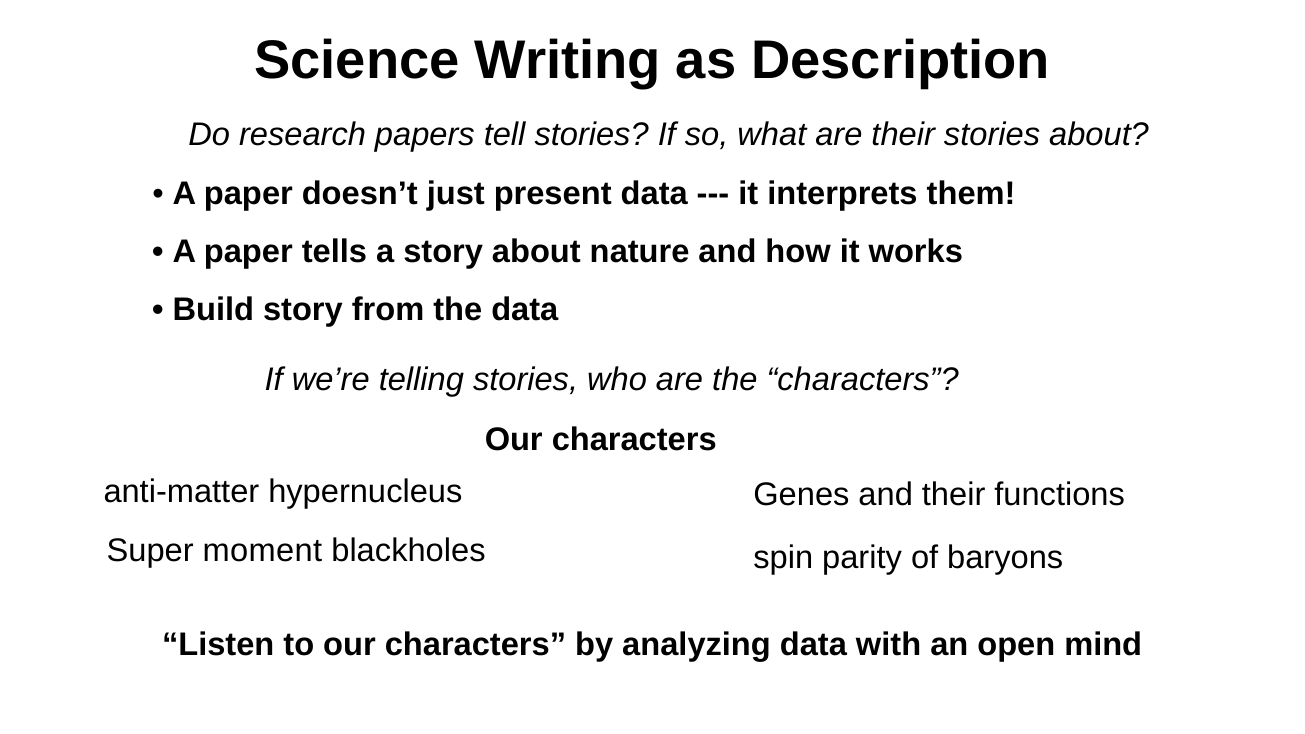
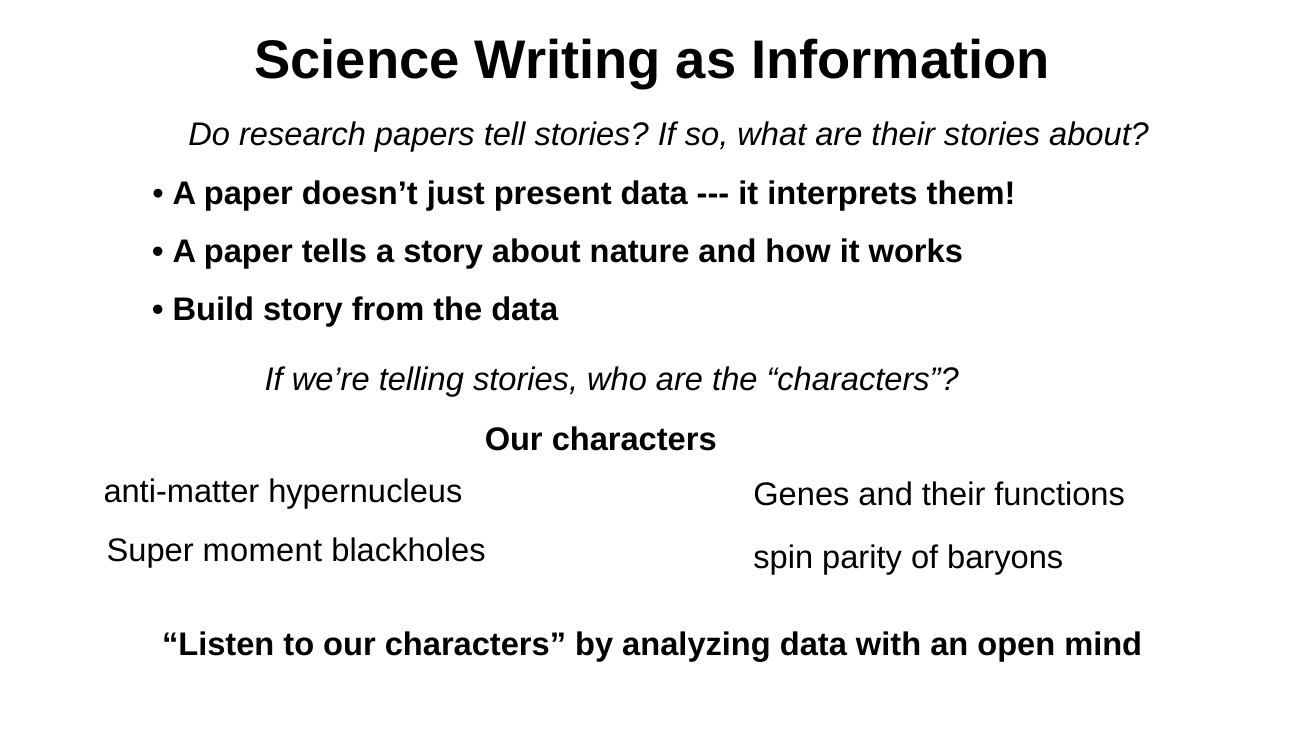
Description: Description -> Information
